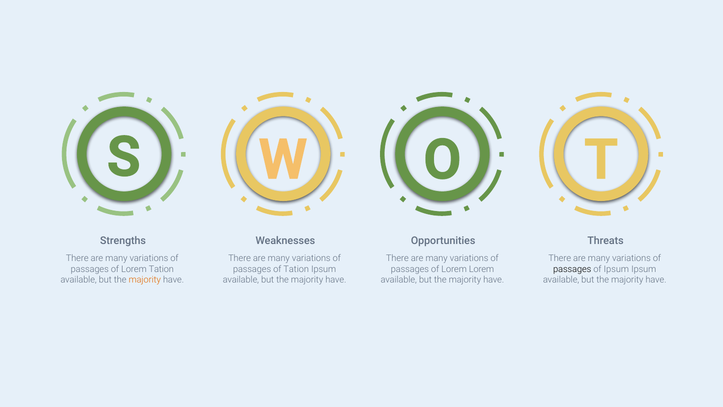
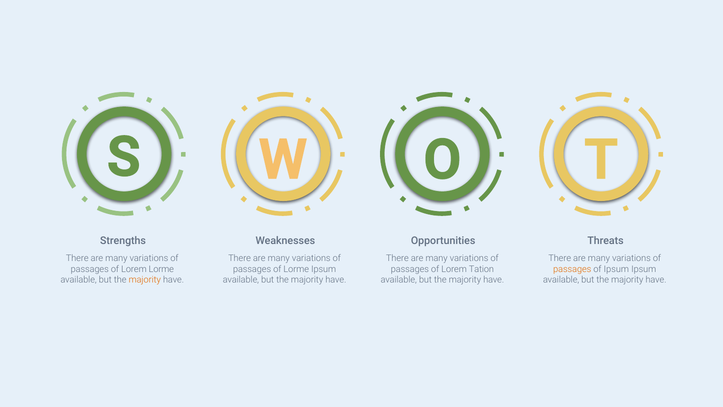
Lorem Tation: Tation -> Lorme
of Tation: Tation -> Lorme
Lorem Lorem: Lorem -> Tation
passages at (572, 269) colour: black -> orange
